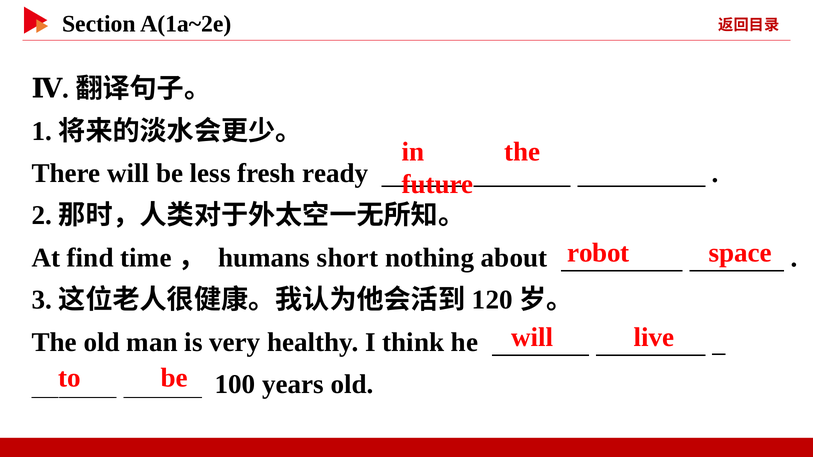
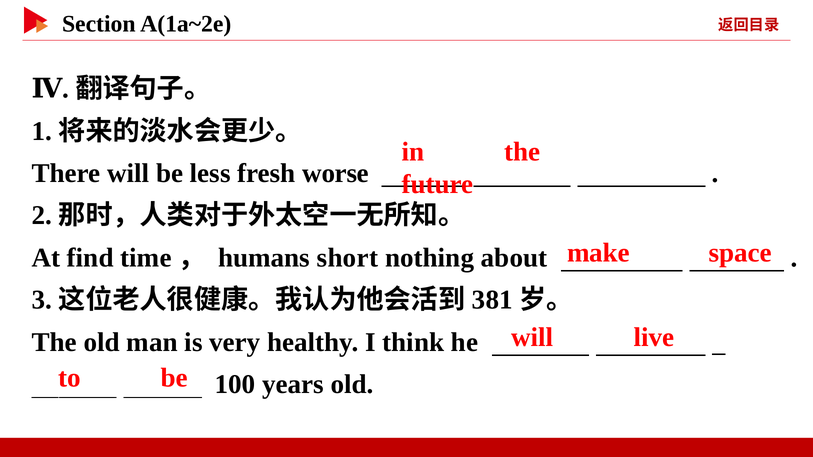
ready: ready -> worse
robot: robot -> make
120: 120 -> 381
